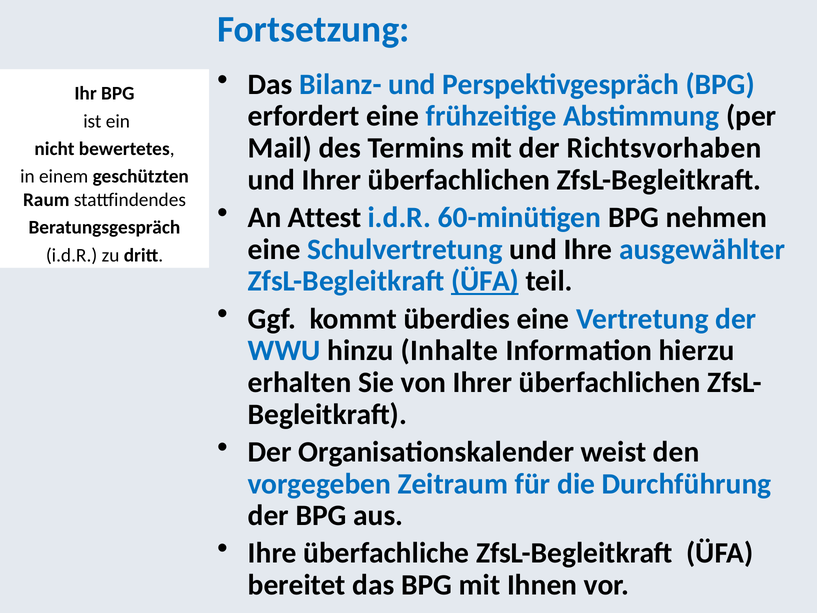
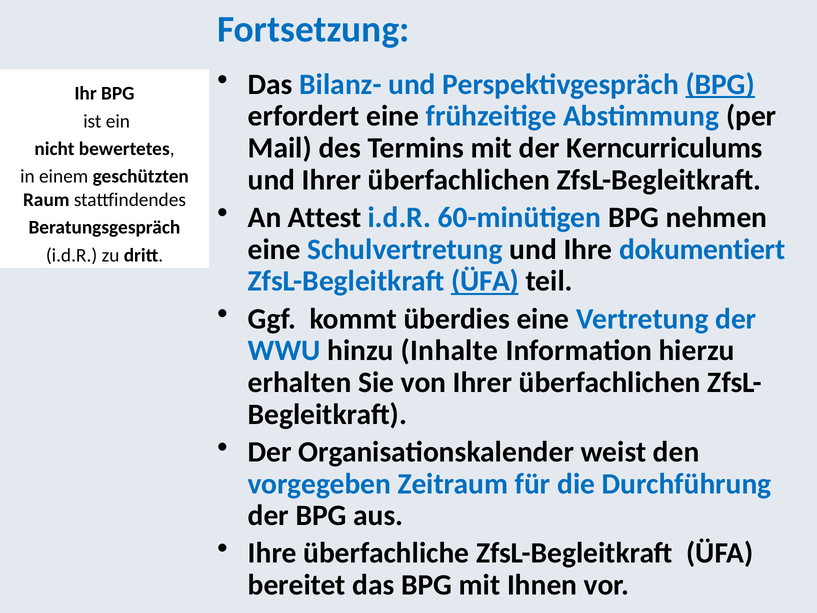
BPG at (720, 84) underline: none -> present
Richtsvorhaben: Richtsvorhaben -> Kerncurriculums
ausgewählter: ausgewählter -> dokumentiert
